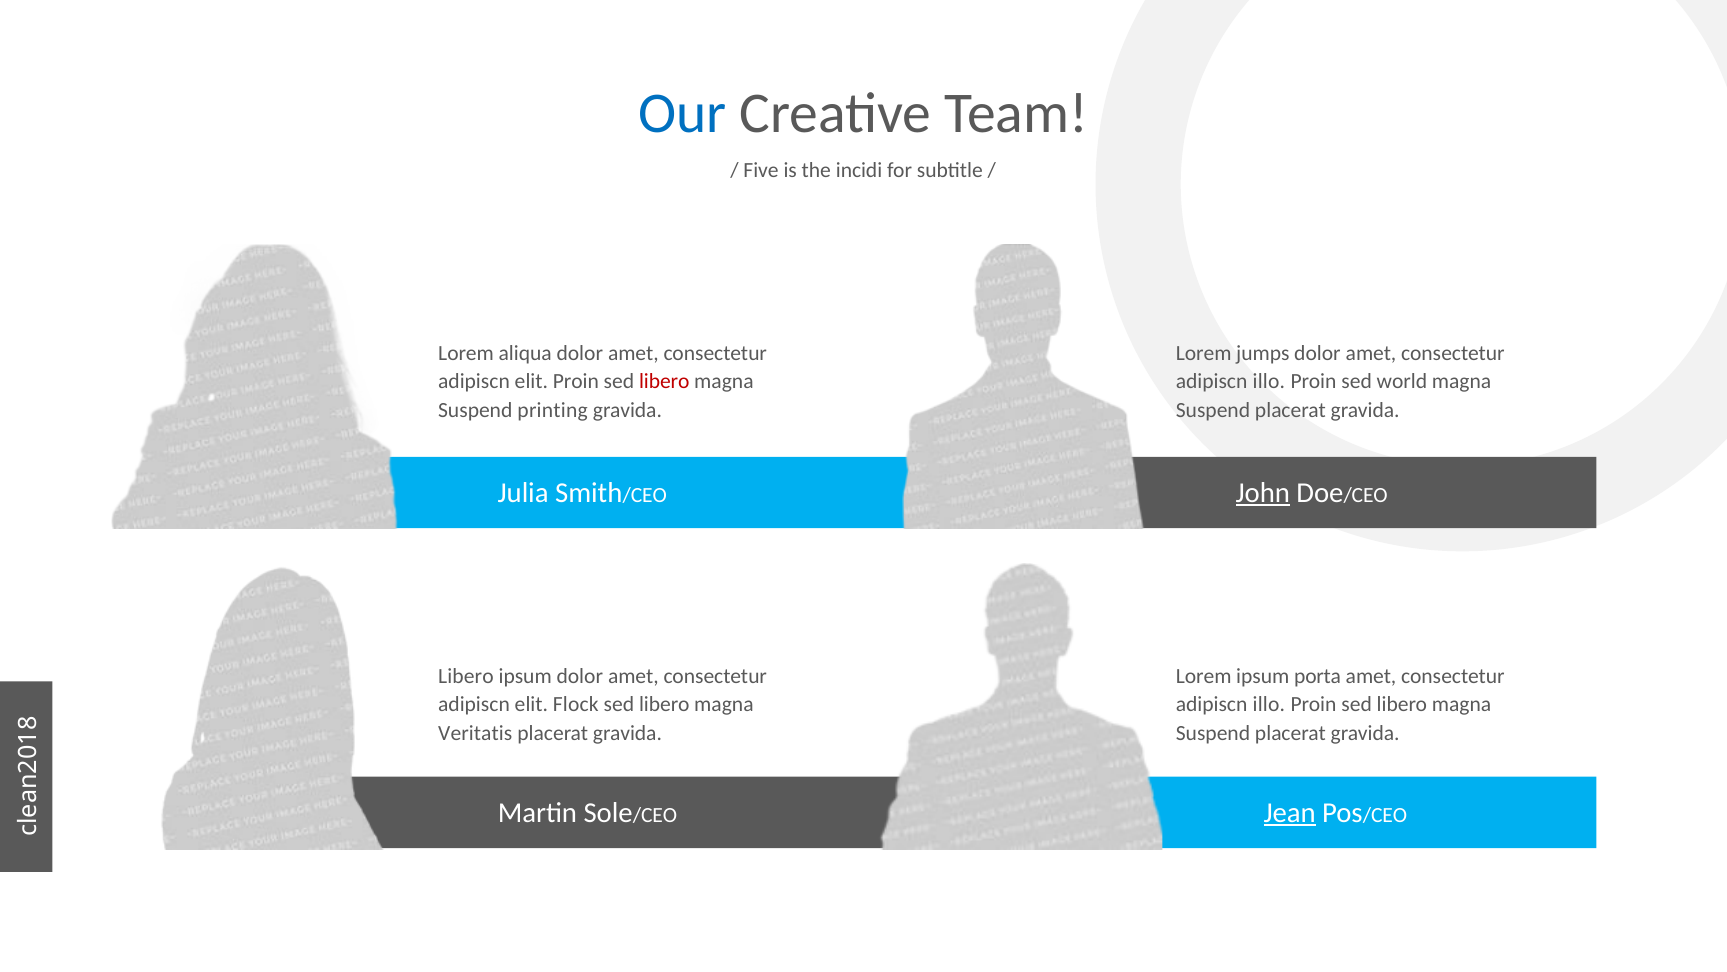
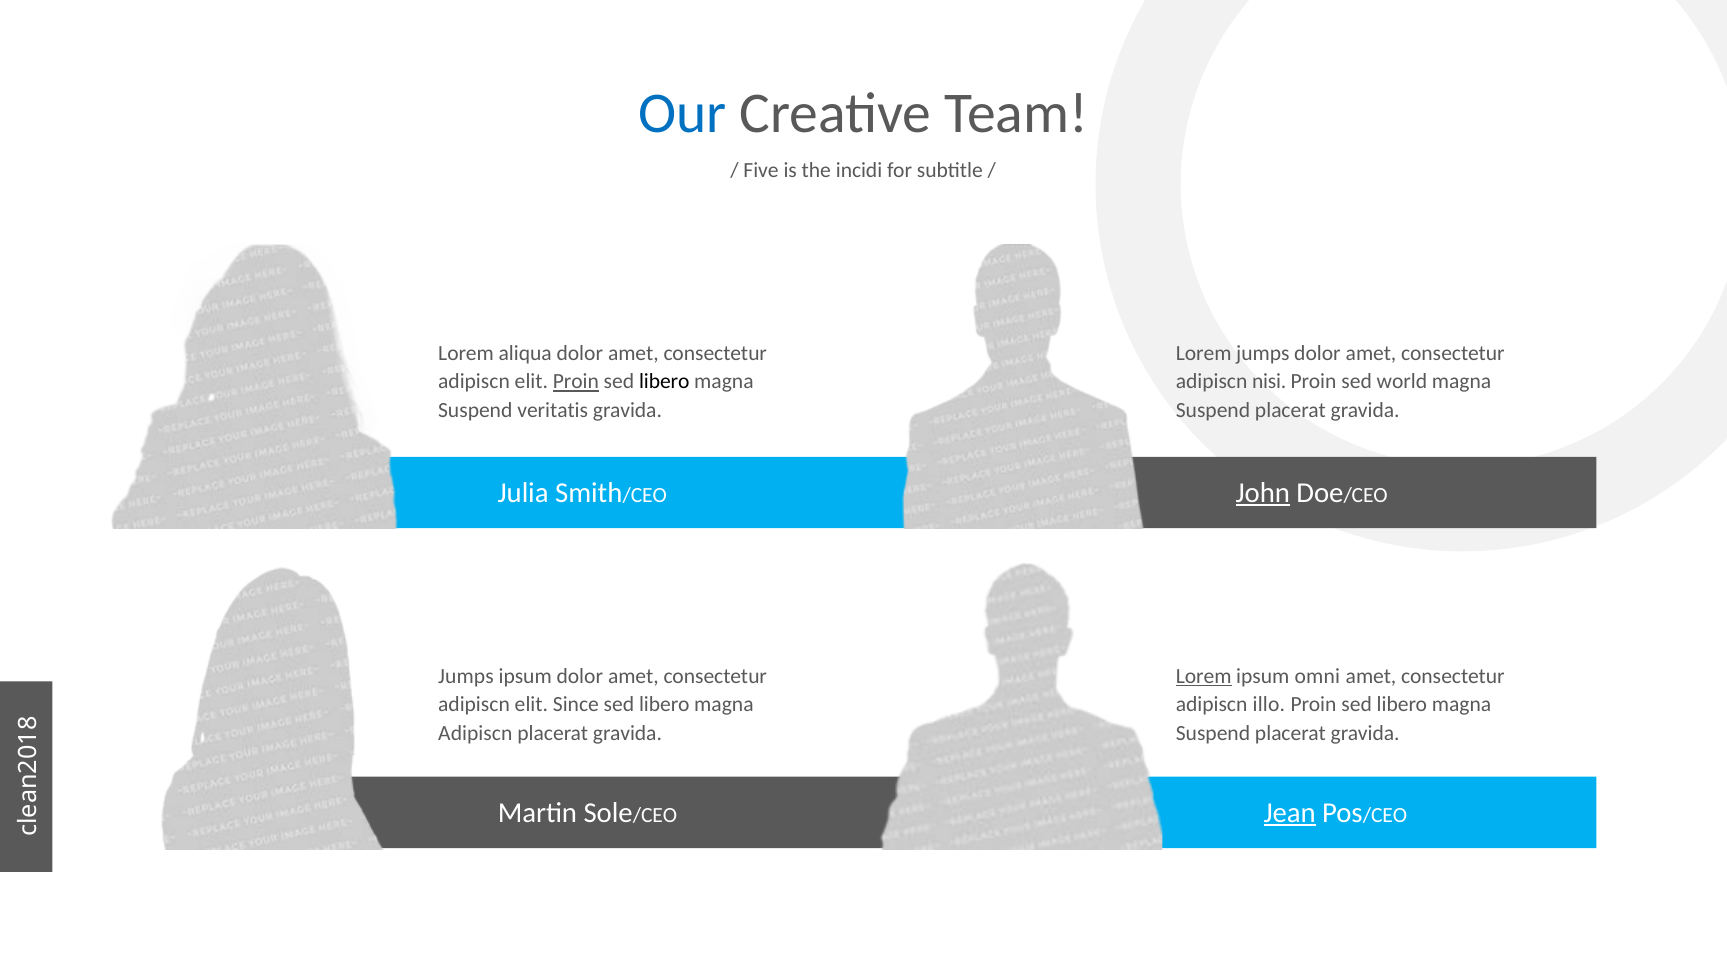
Proin at (576, 381) underline: none -> present
libero at (664, 381) colour: red -> black
illo at (1269, 381): illo -> nisi
printing: printing -> veritatis
Libero at (466, 676): Libero -> Jumps
Lorem at (1204, 676) underline: none -> present
porta: porta -> omni
Flock: Flock -> Since
Veritatis at (475, 733): Veritatis -> Adipiscn
